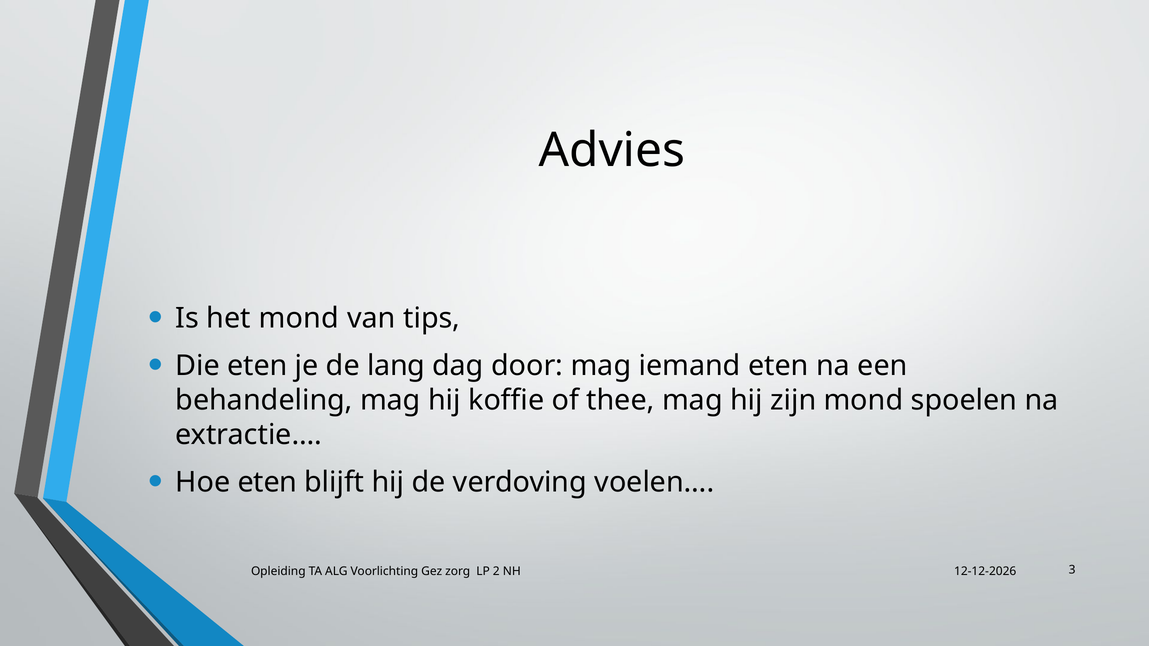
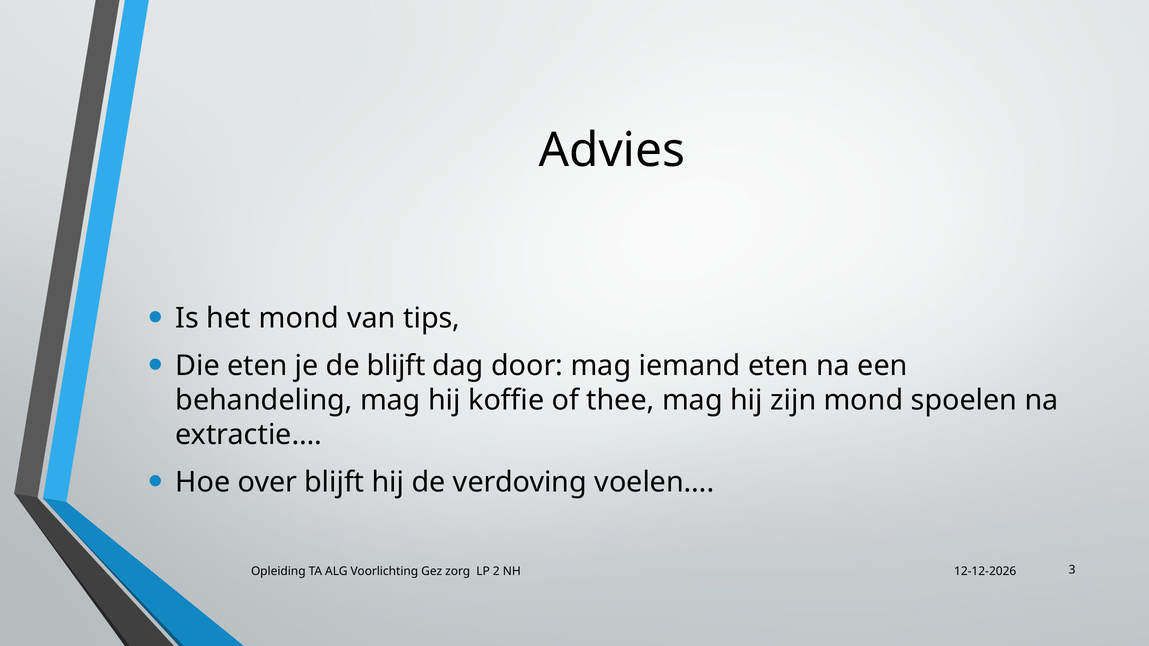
de lang: lang -> blijft
Hoe eten: eten -> over
